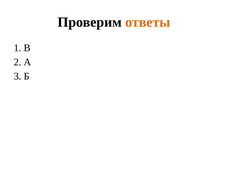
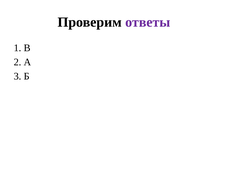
ответы colour: orange -> purple
